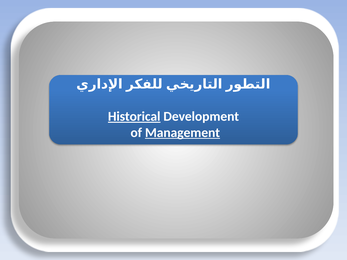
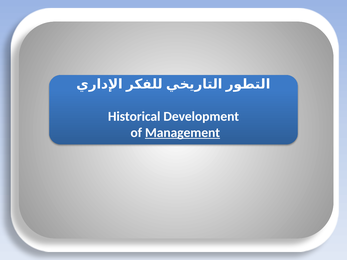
Historical underline: present -> none
